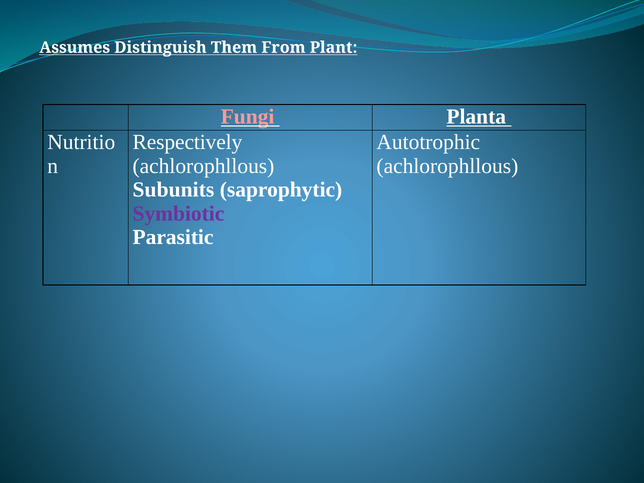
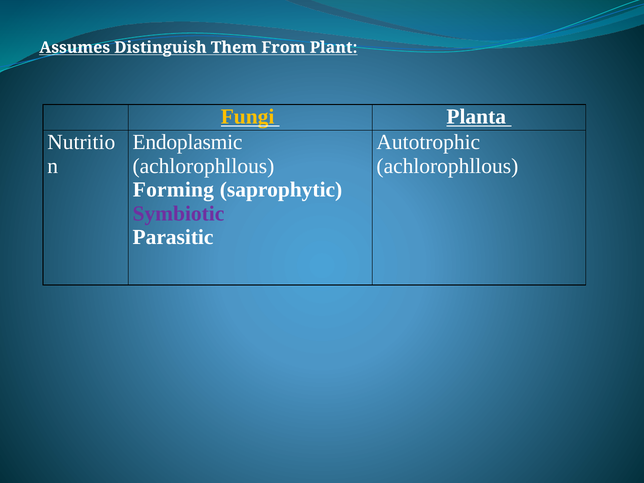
Fungi colour: pink -> yellow
Respectively: Respectively -> Endoplasmic
Subunits: Subunits -> Forming
